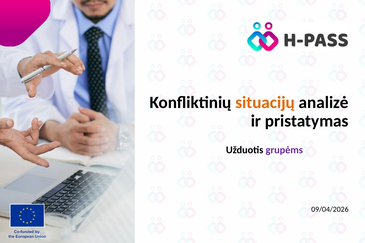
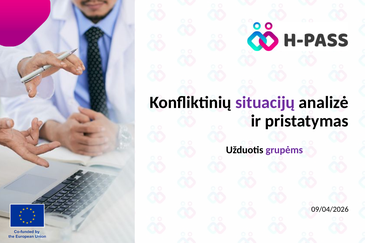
situacijų colour: orange -> purple
